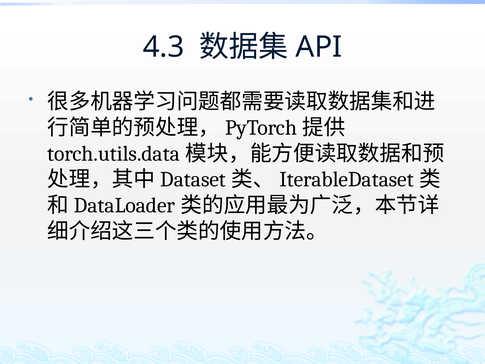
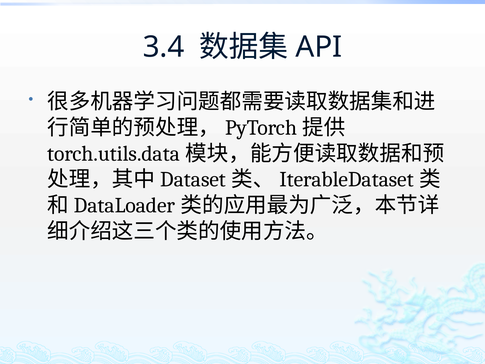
4.3: 4.3 -> 3.4
